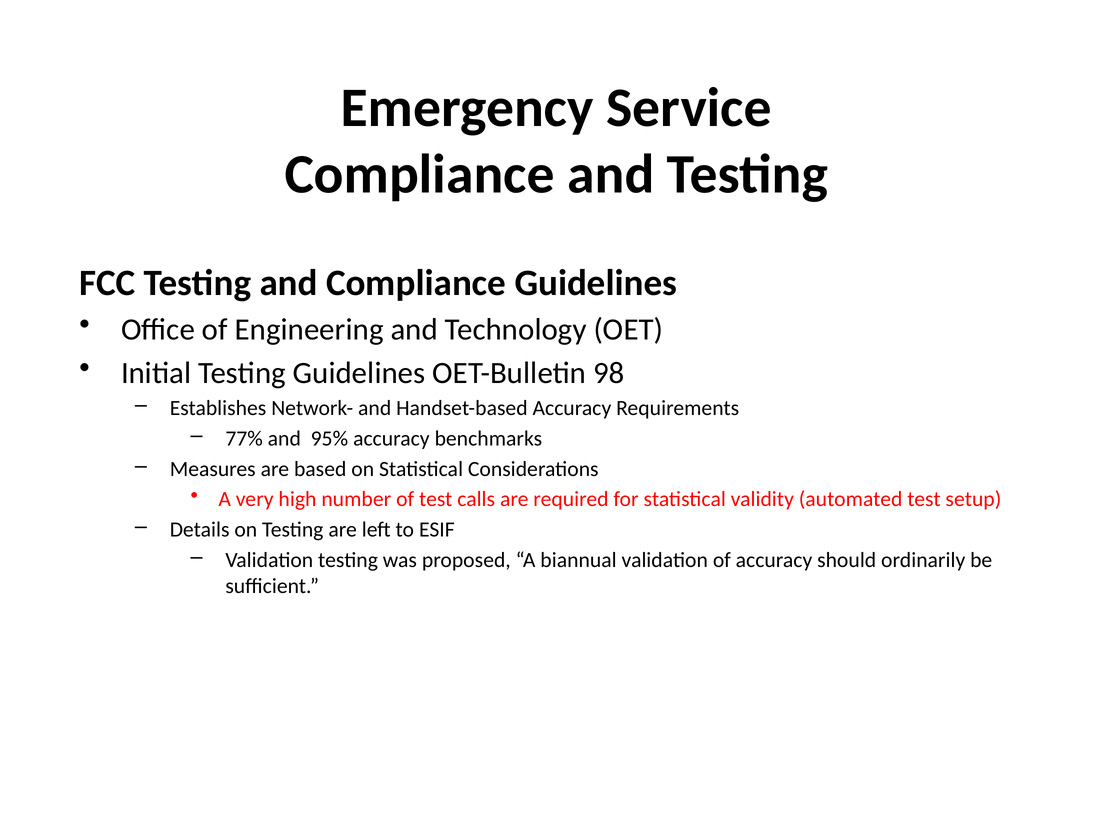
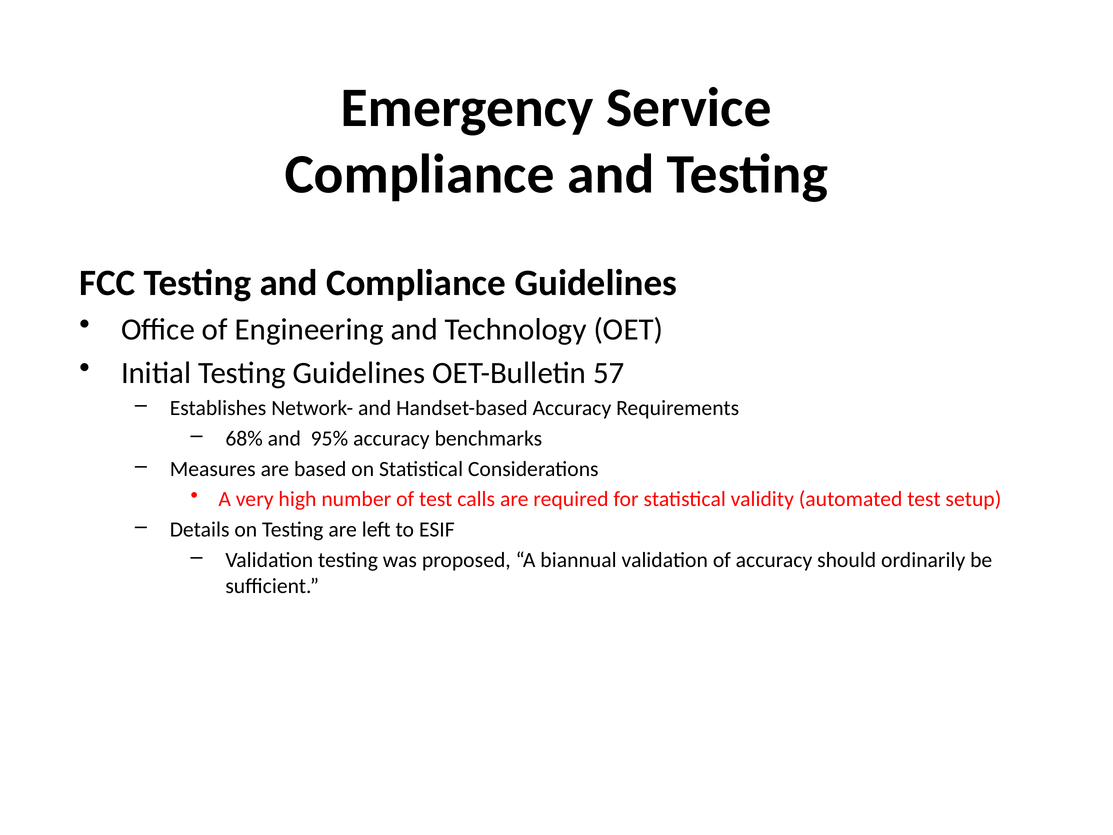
98: 98 -> 57
77%: 77% -> 68%
